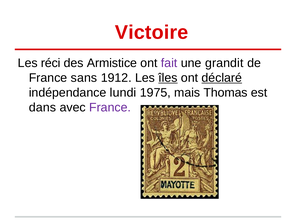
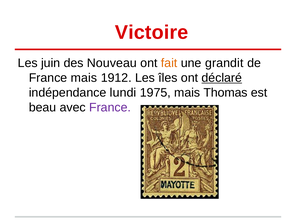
réci: réci -> juin
Armistice: Armistice -> Nouveau
fait colour: purple -> orange
France sans: sans -> mais
îles underline: present -> none
dans: dans -> beau
